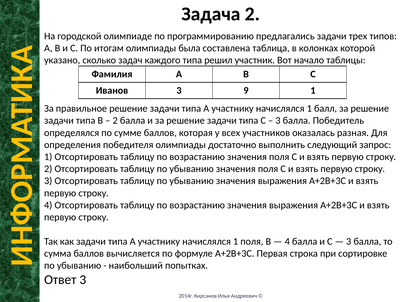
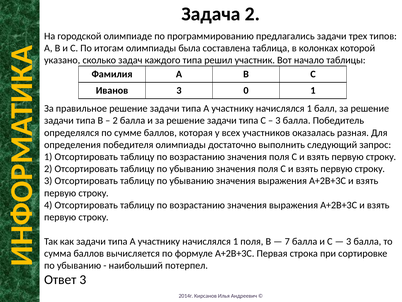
9: 9 -> 0
4 at (287, 241): 4 -> 7
попытках: попытках -> потерпел
